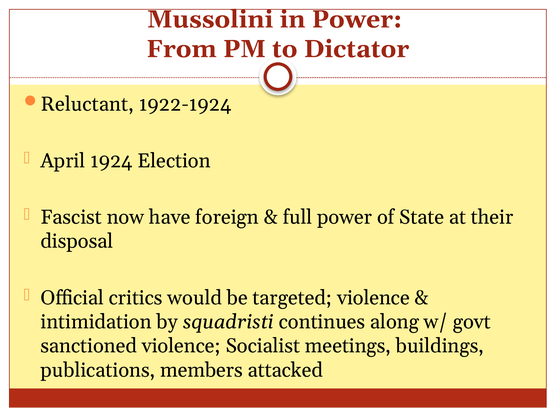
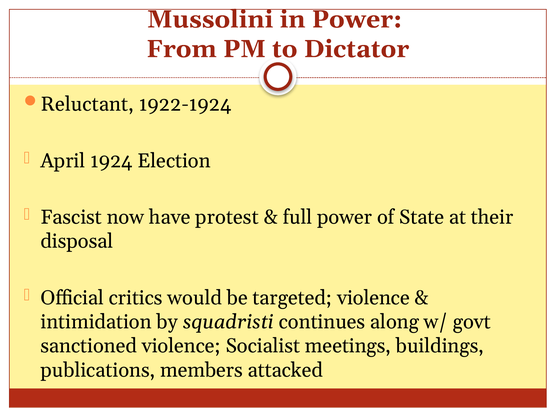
foreign: foreign -> protest
